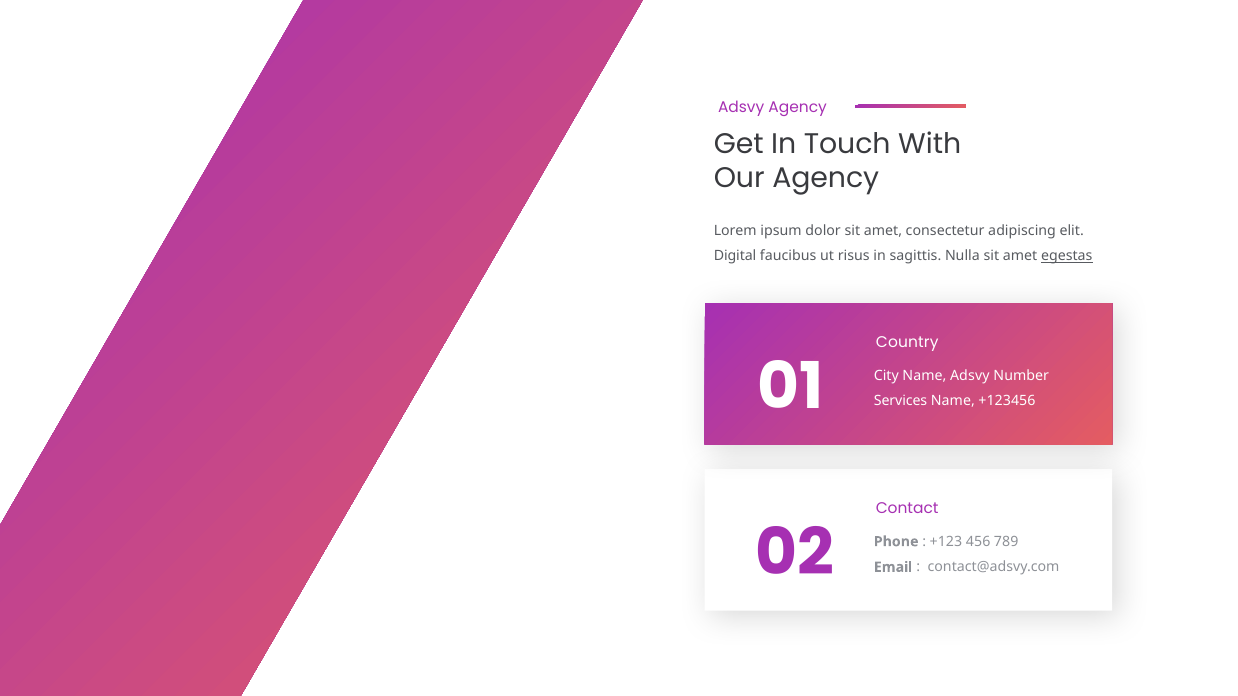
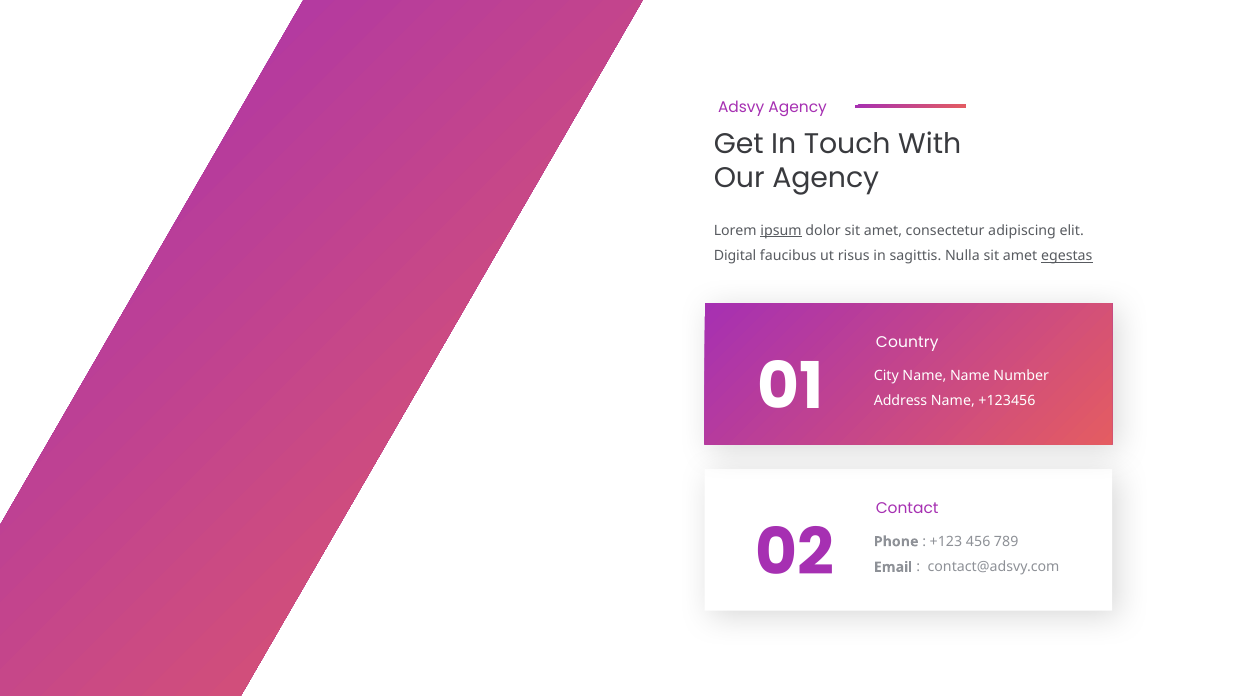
ipsum underline: none -> present
Name Adsvy: Adsvy -> Name
Services: Services -> Address
